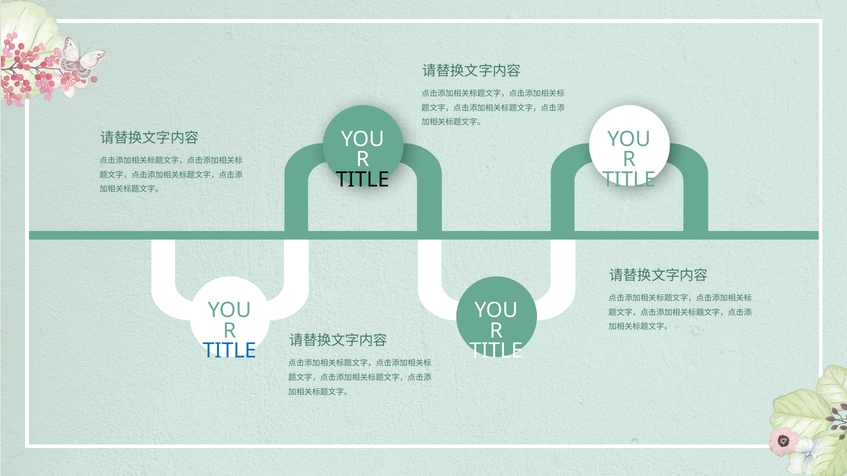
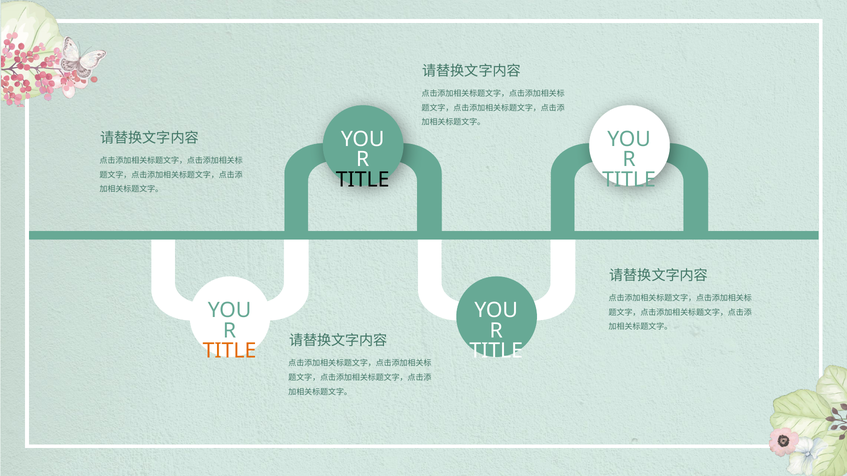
TITLE at (230, 351) colour: blue -> orange
